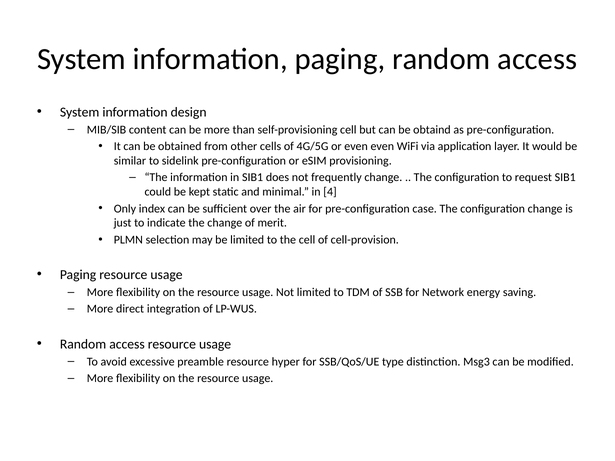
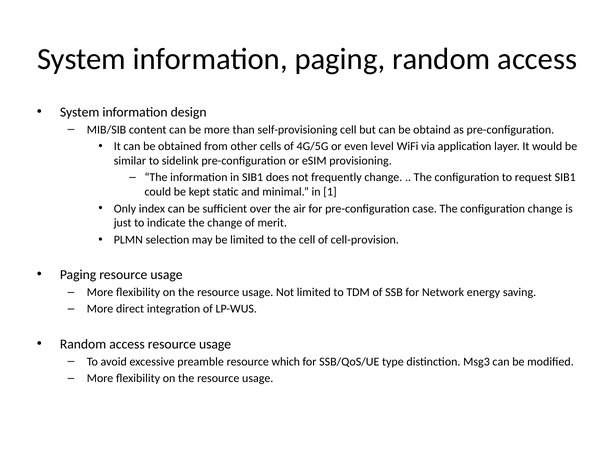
even even: even -> level
4: 4 -> 1
hyper: hyper -> which
